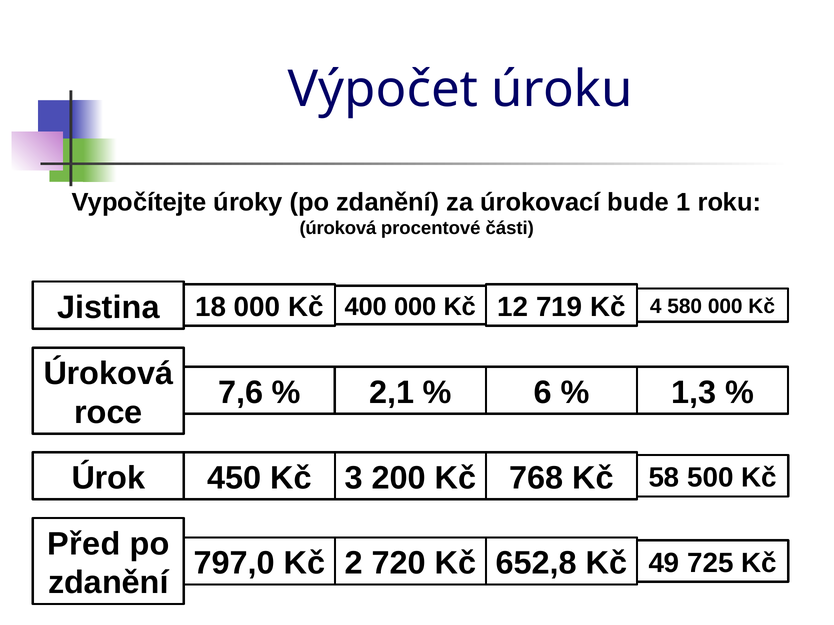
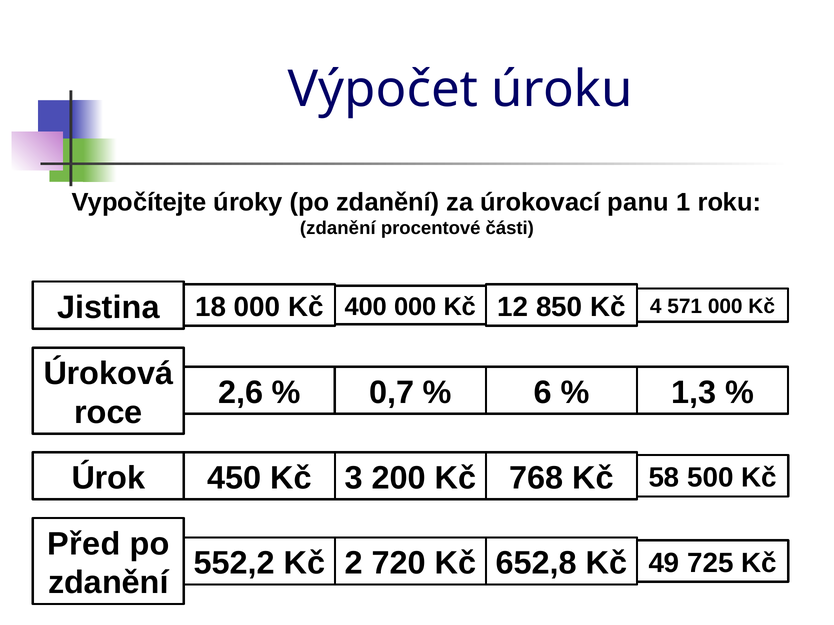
bude: bude -> panu
úroková at (338, 228): úroková -> zdanění
719: 719 -> 850
580: 580 -> 571
7,6: 7,6 -> 2,6
2,1: 2,1 -> 0,7
797,0: 797,0 -> 552,2
